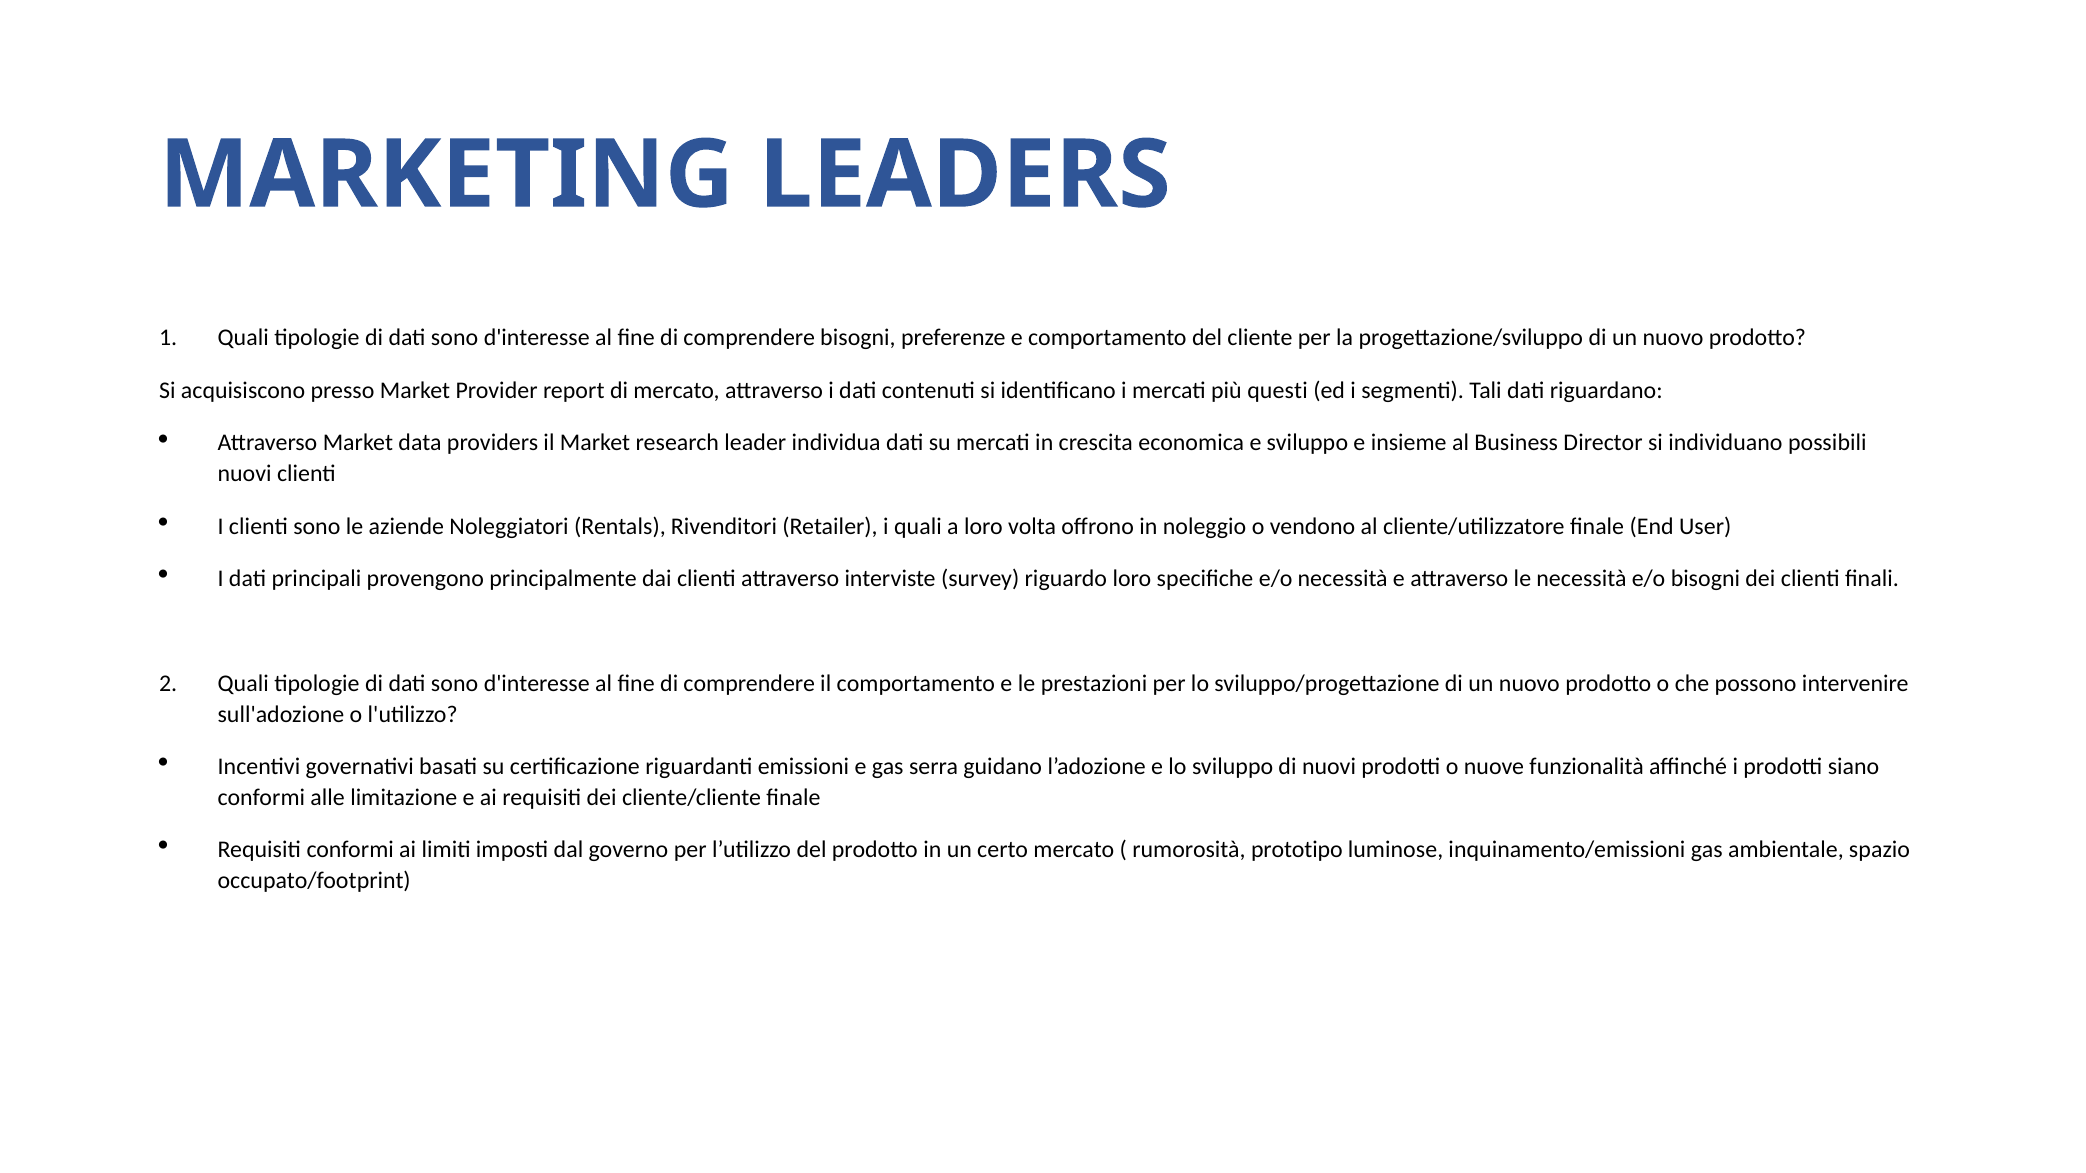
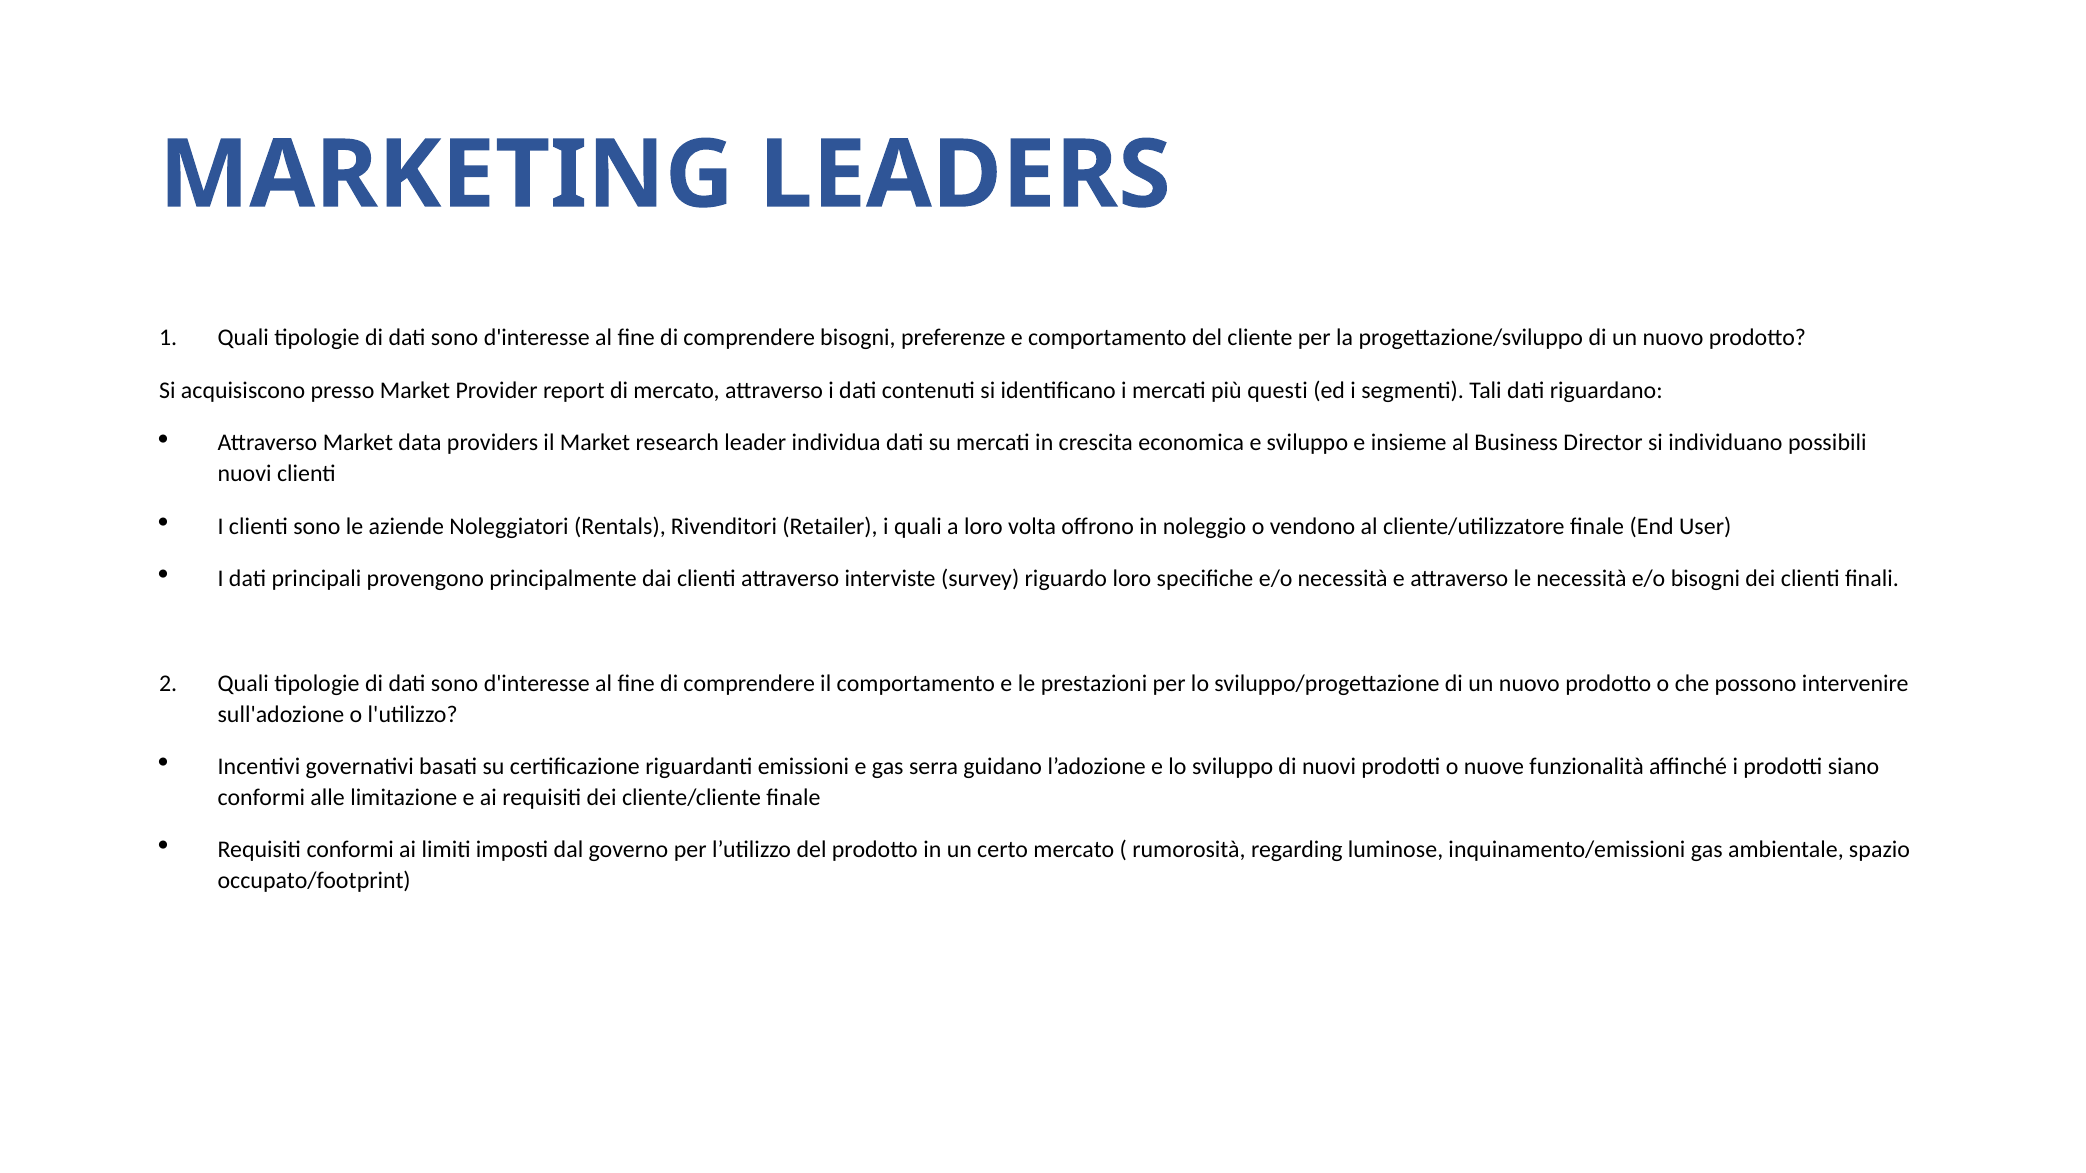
prototipo: prototipo -> regarding
